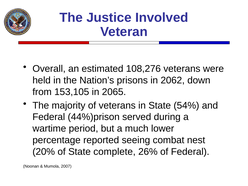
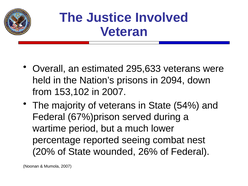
108,276: 108,276 -> 295,633
2062: 2062 -> 2094
153,105: 153,105 -> 153,102
in 2065: 2065 -> 2007
44%)prison: 44%)prison -> 67%)prison
complete: complete -> wounded
